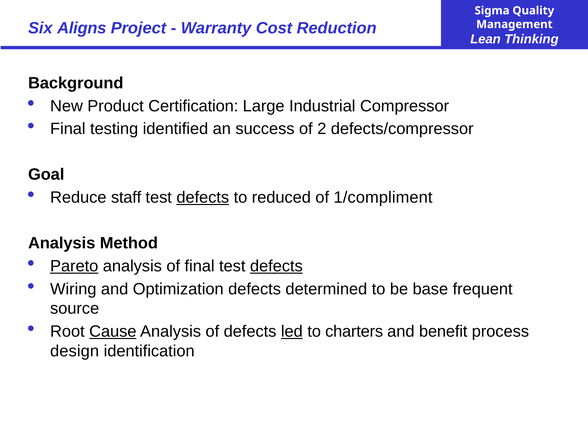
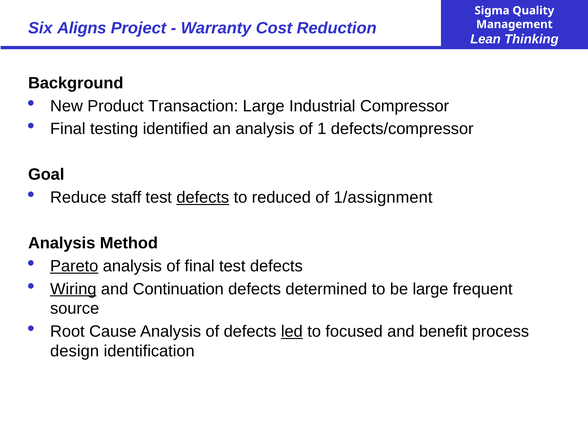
Certification: Certification -> Transaction
an success: success -> analysis
2: 2 -> 1
1/compliment: 1/compliment -> 1/assignment
defects at (276, 266) underline: present -> none
Wiring underline: none -> present
Optimization: Optimization -> Continuation
be base: base -> large
Cause underline: present -> none
charters: charters -> focused
